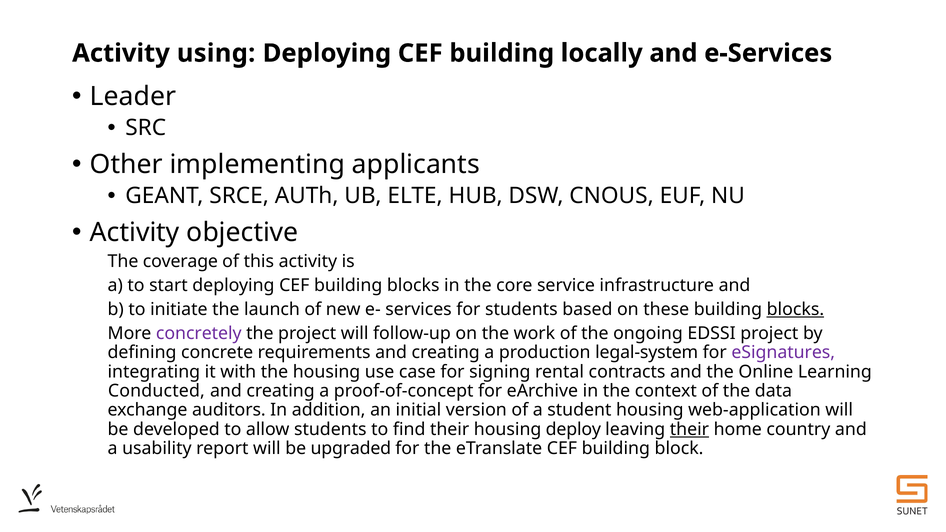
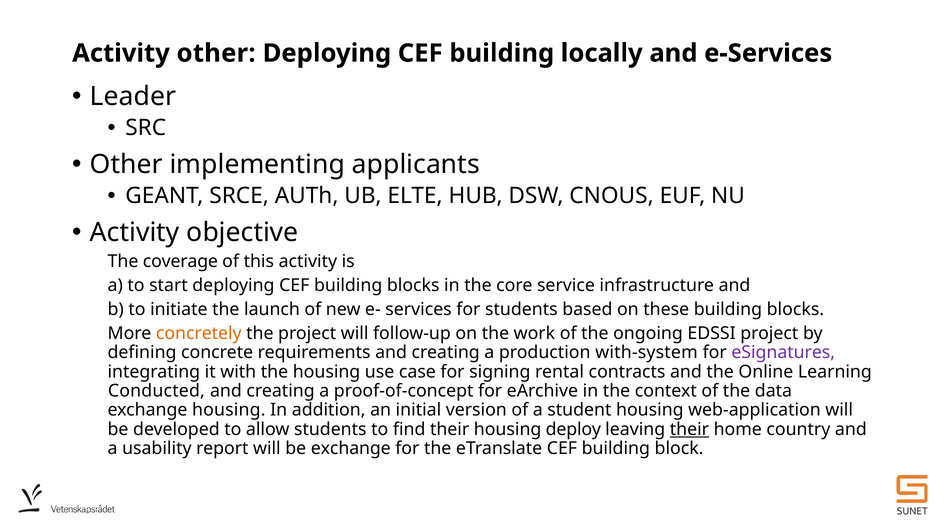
Activity using: using -> other
blocks at (795, 309) underline: present -> none
concretely colour: purple -> orange
legal-system: legal-system -> with-system
exchange auditors: auditors -> housing
be upgraded: upgraded -> exchange
